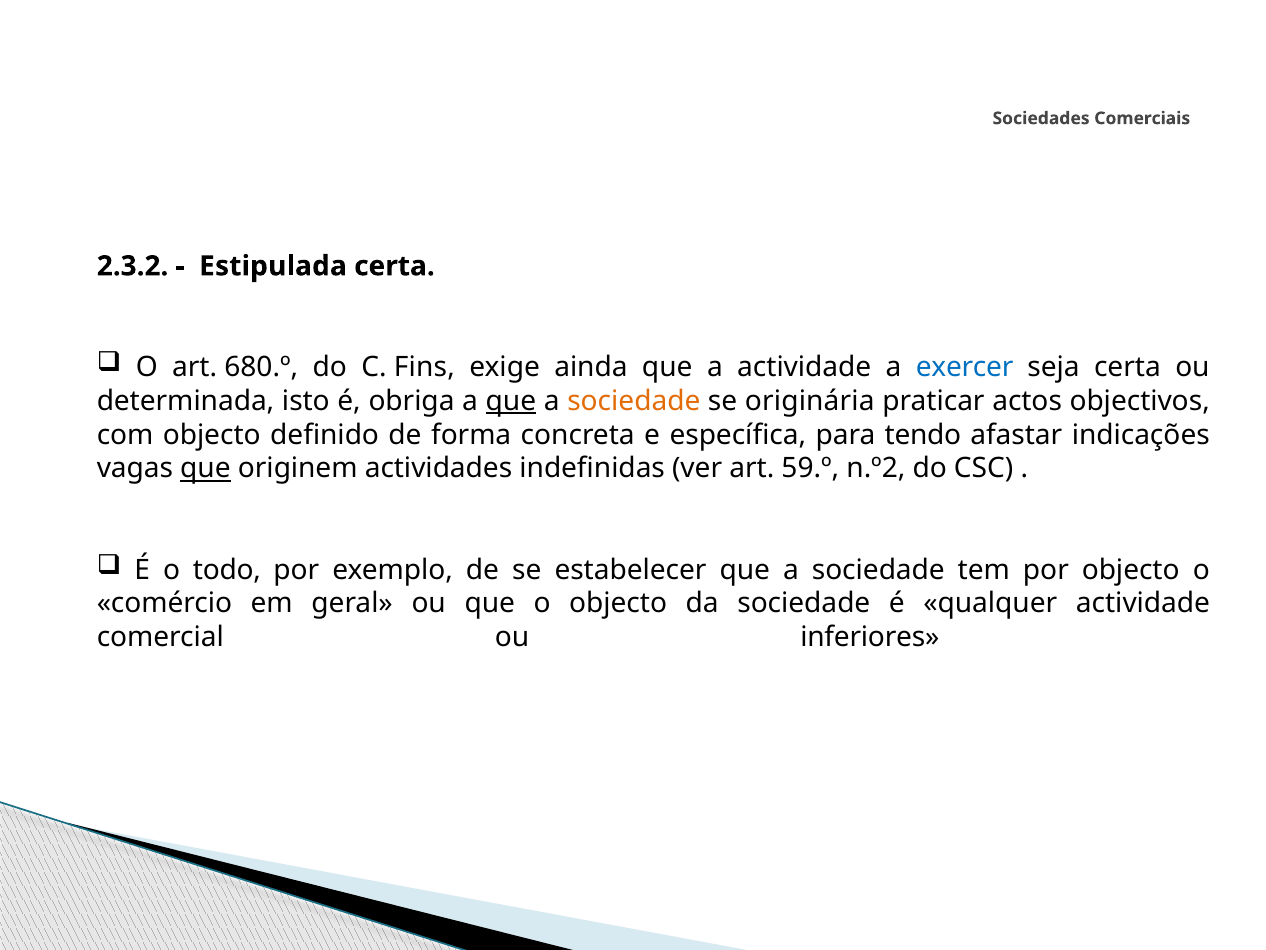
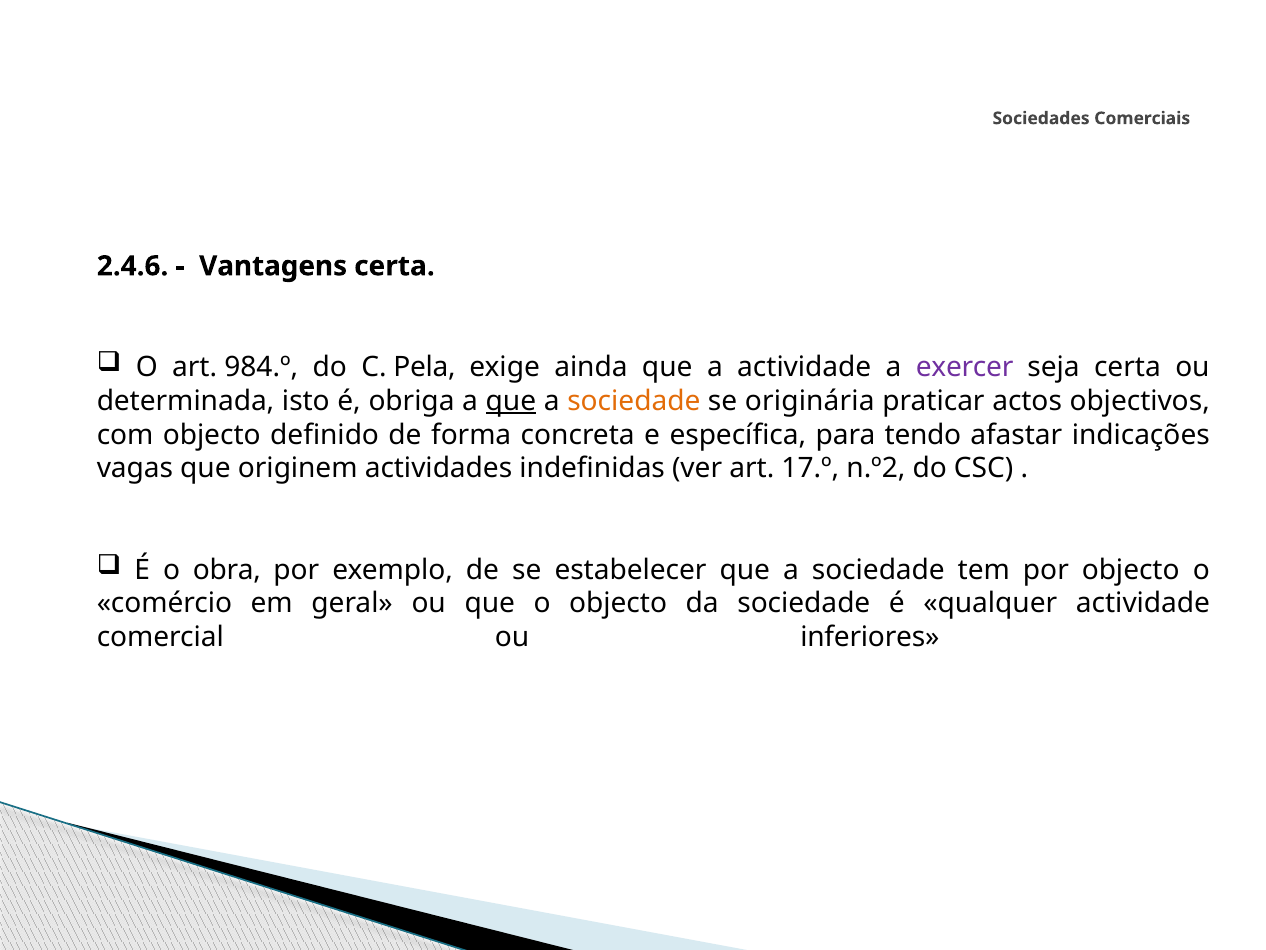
2.3.2: 2.3.2 -> 2.4.6
Estipulada: Estipulada -> Vantagens
680.º: 680.º -> 984.º
Fins: Fins -> Pela
exercer colour: blue -> purple
que at (205, 468) underline: present -> none
59.º: 59.º -> 17.º
todo: todo -> obra
